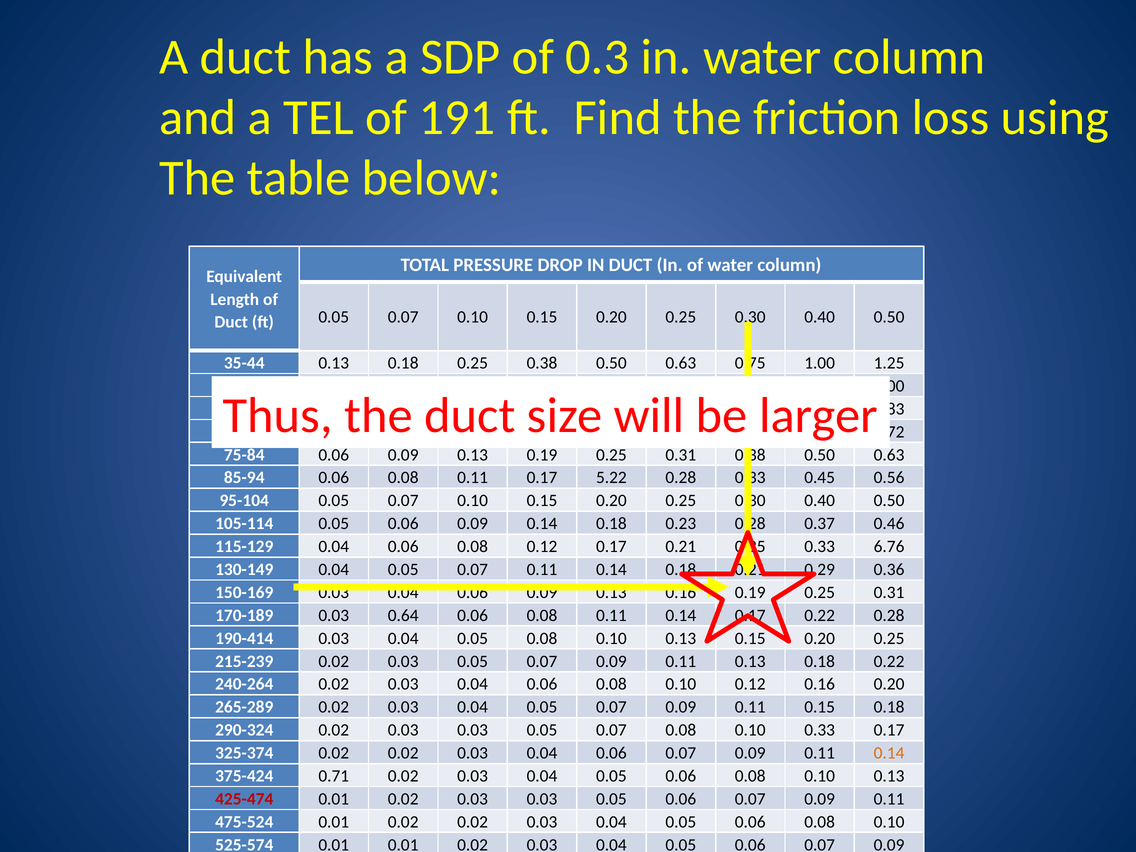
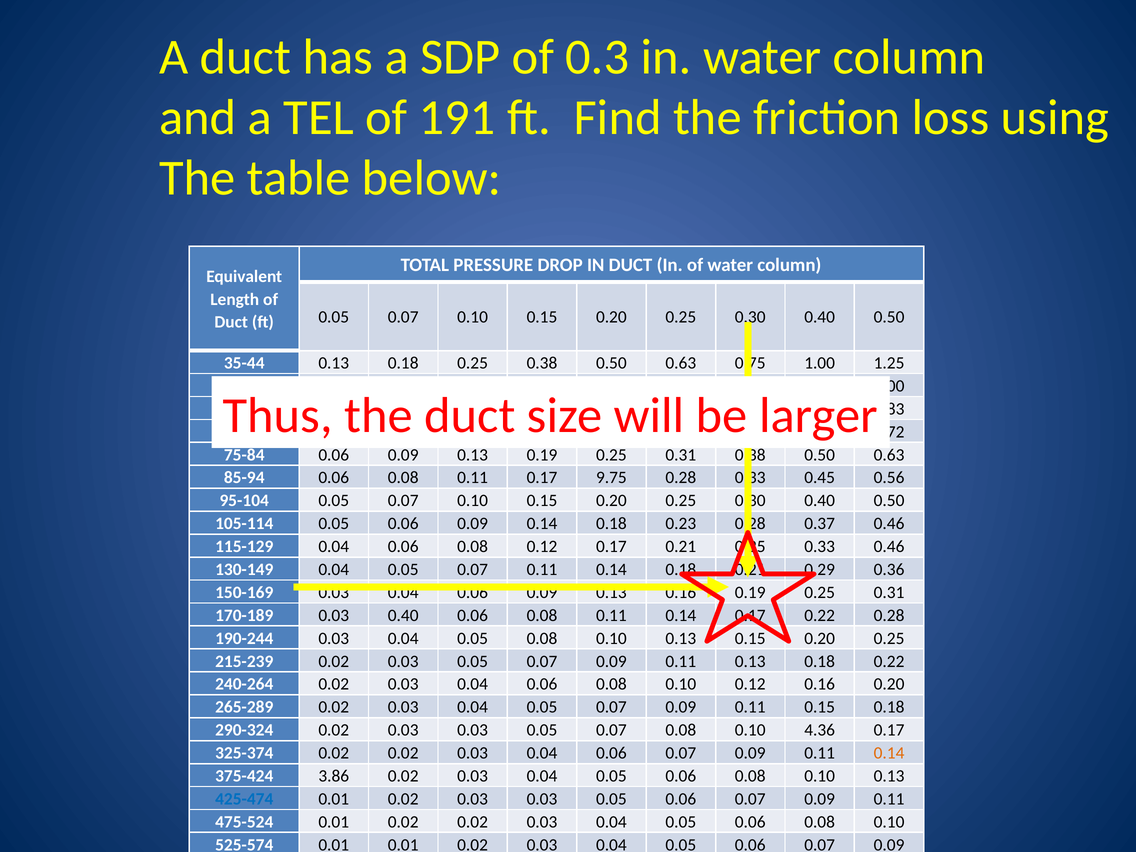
5.22: 5.22 -> 9.75
0.33 6.76: 6.76 -> 0.46
0.03 0.64: 0.64 -> 0.40
190-414: 190-414 -> 190-244
0.10 0.33: 0.33 -> 4.36
0.71: 0.71 -> 3.86
425-474 colour: red -> blue
